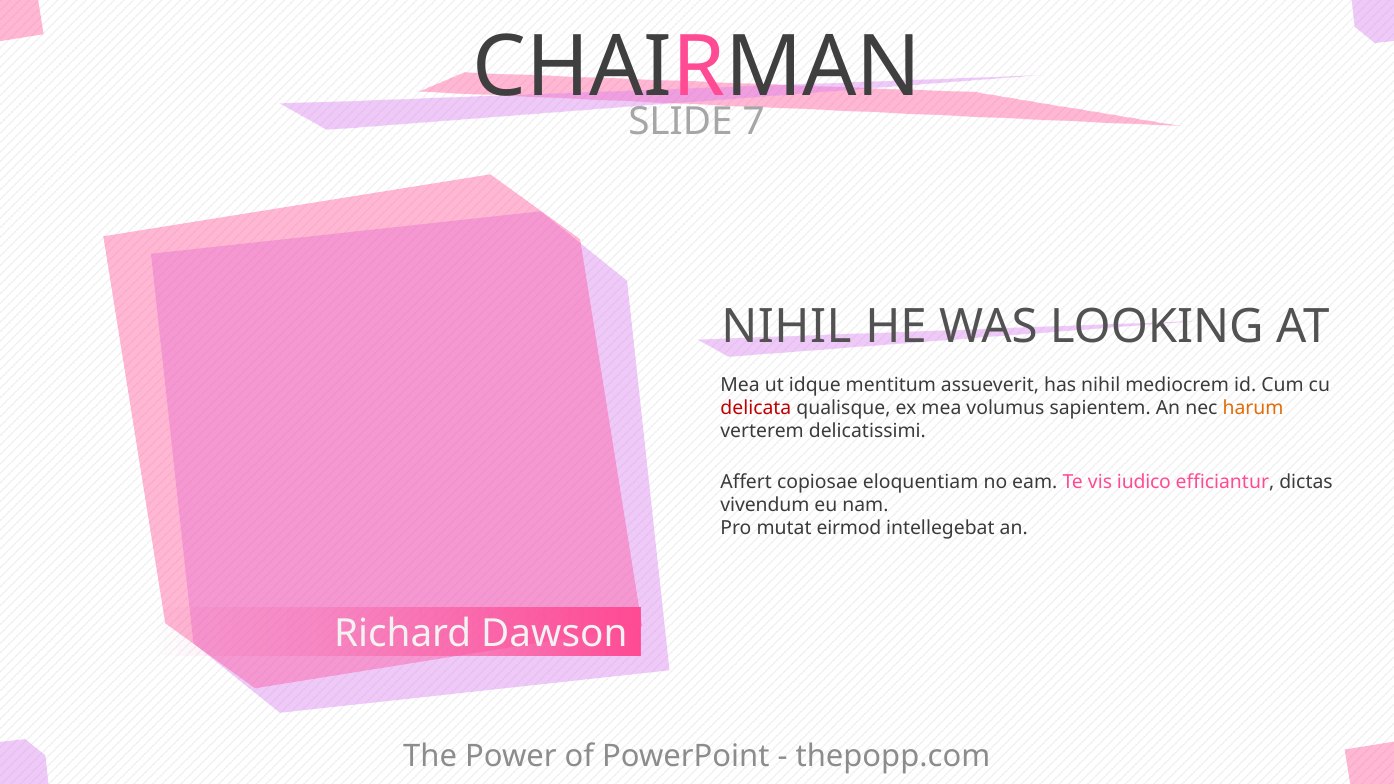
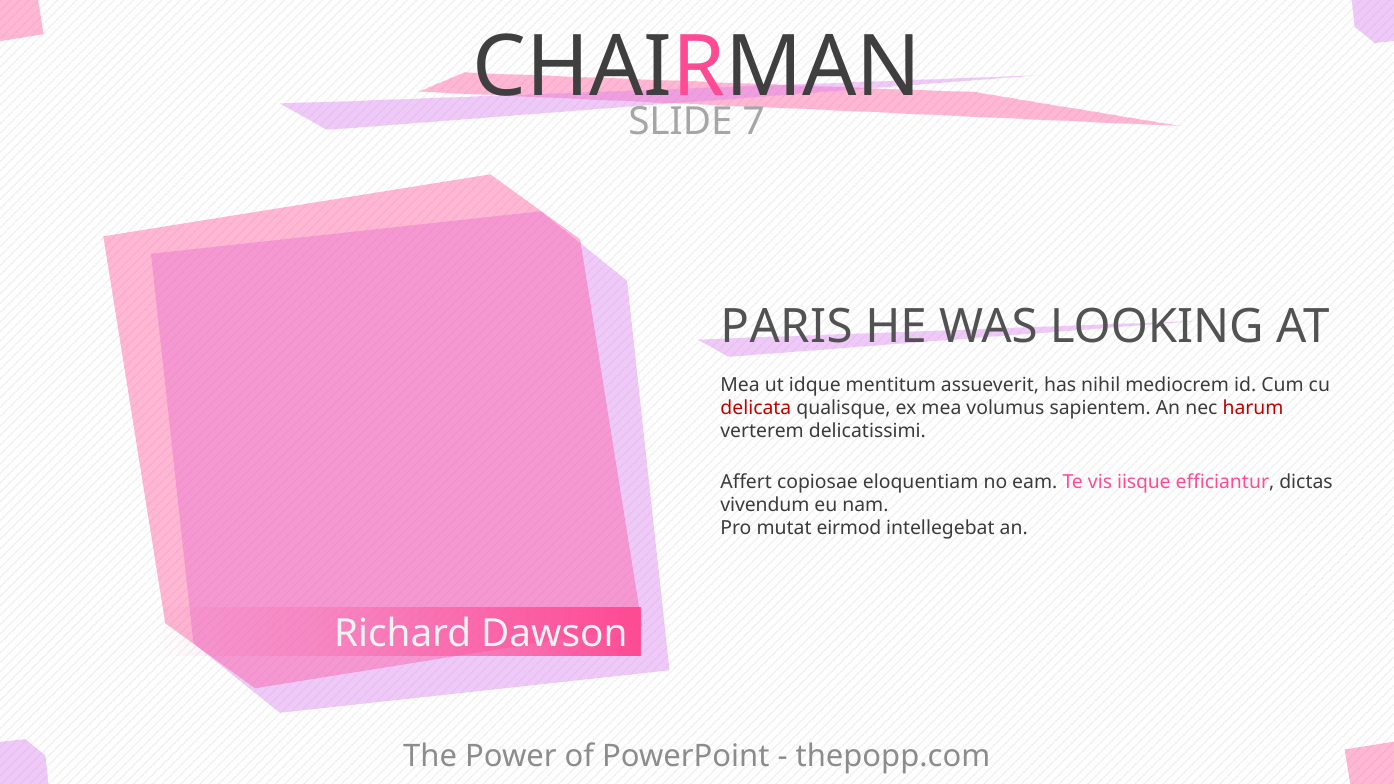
NIHIL at (786, 327): NIHIL -> PARIS
harum colour: orange -> red
iudico: iudico -> iisque
